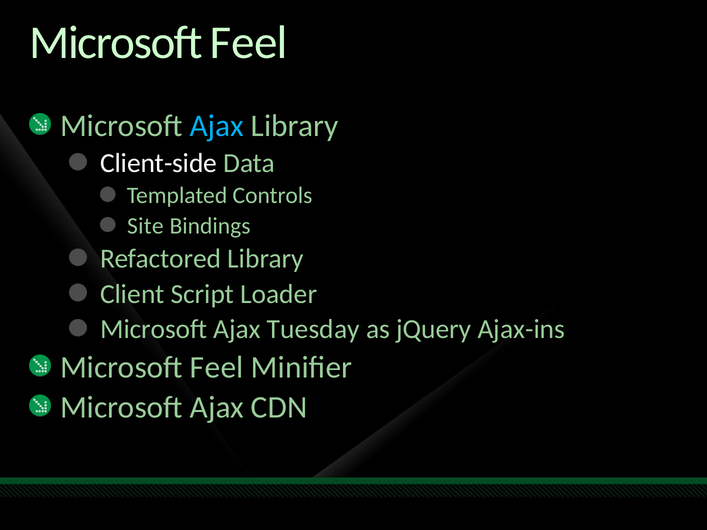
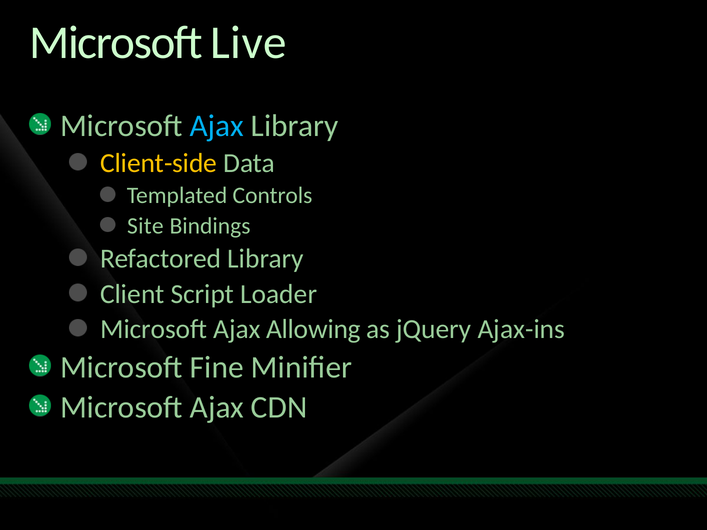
Feel at (249, 43): Feel -> Live
Client-side colour: white -> yellow
Tuesday: Tuesday -> Allowing
Feel at (217, 367): Feel -> Fine
